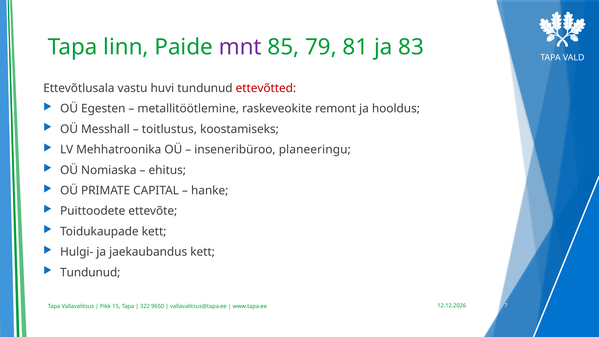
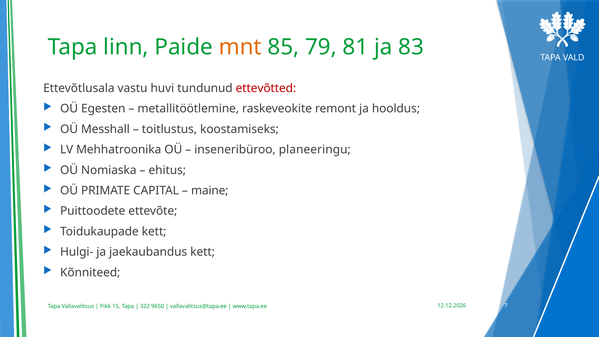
mnt colour: purple -> orange
hanke: hanke -> maine
Tundunud at (90, 272): Tundunud -> Kõnniteed
